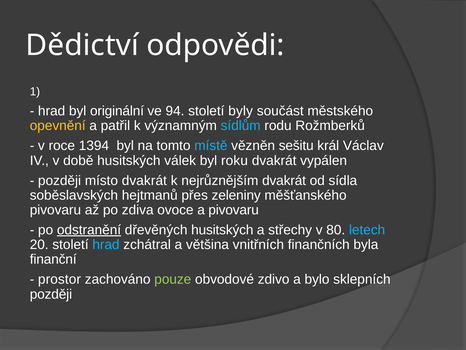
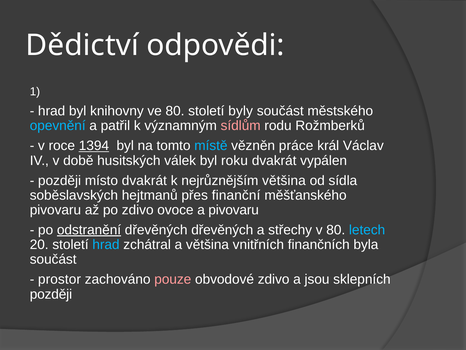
originální: originální -> knihovny
ve 94: 94 -> 80
opevnění colour: yellow -> light blue
sídlům colour: light blue -> pink
1394 underline: none -> present
sešitu: sešitu -> práce
nejrůznějším dvakrát: dvakrát -> většina
zeleniny: zeleniny -> finanční
po zdiva: zdiva -> zdivo
dřevěných husitských: husitských -> dřevěných
finanční at (53, 259): finanční -> součást
pouze colour: light green -> pink
bylo: bylo -> jsou
